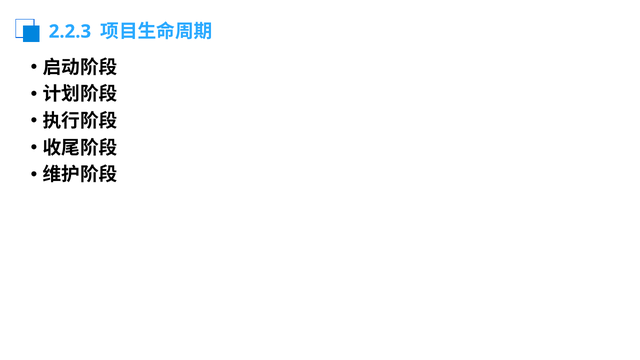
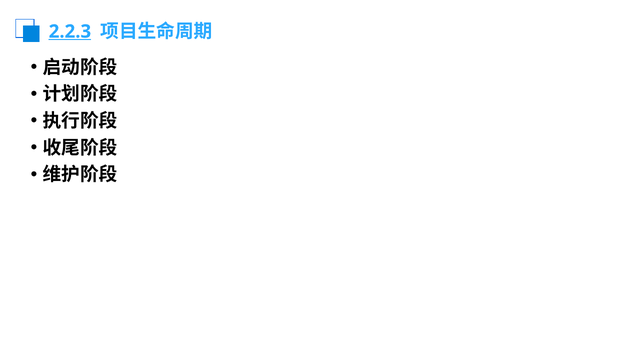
2.2.3 underline: none -> present
